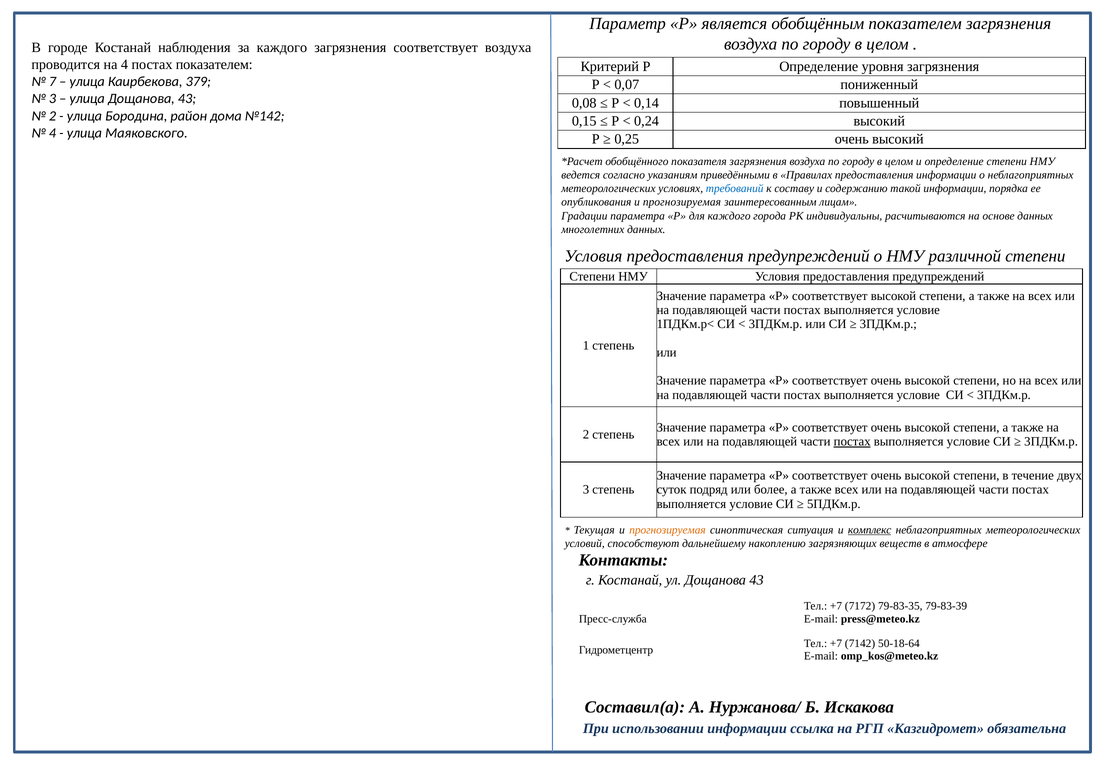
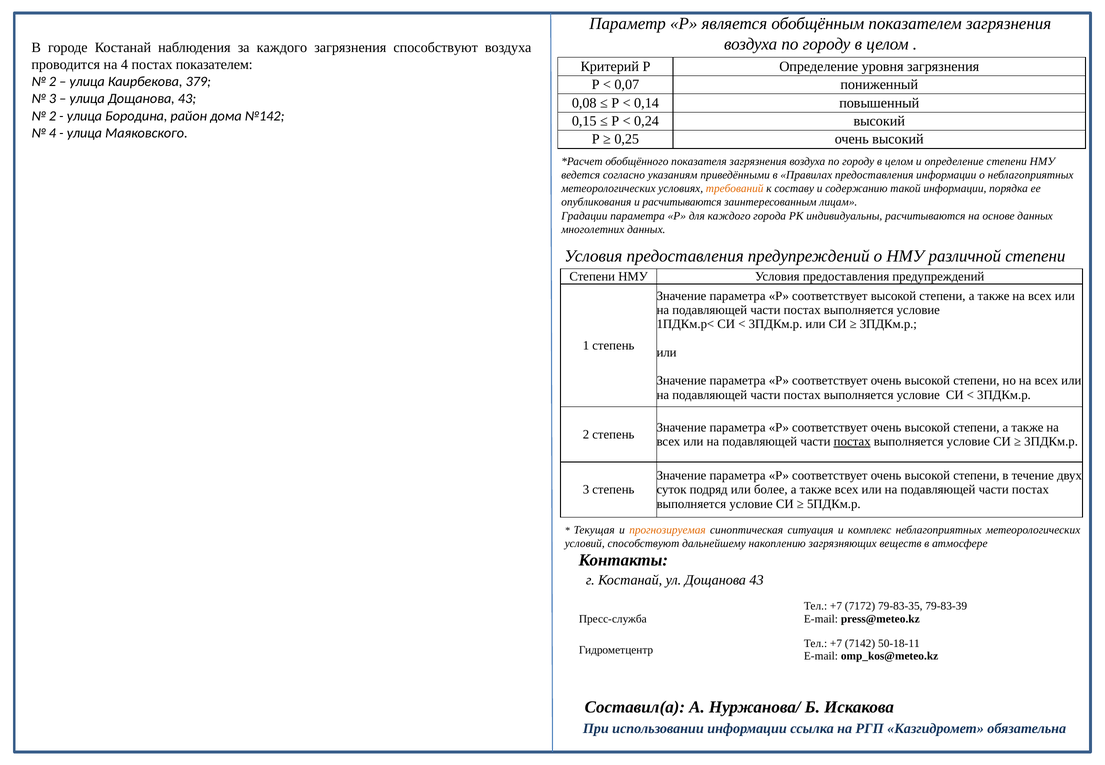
загрязнения соответствует: соответствует -> способствуют
7 at (53, 82): 7 -> 2
требований colour: blue -> orange
опубликования и прогнозируемая: прогнозируемая -> расчитываются
комплекс underline: present -> none
50-18-64: 50-18-64 -> 50-18-11
